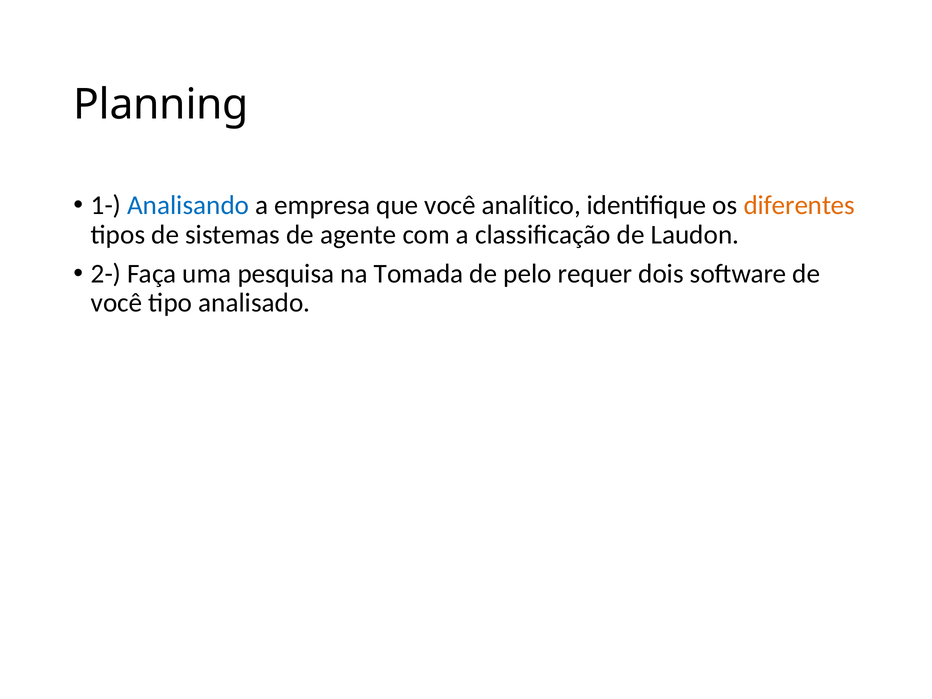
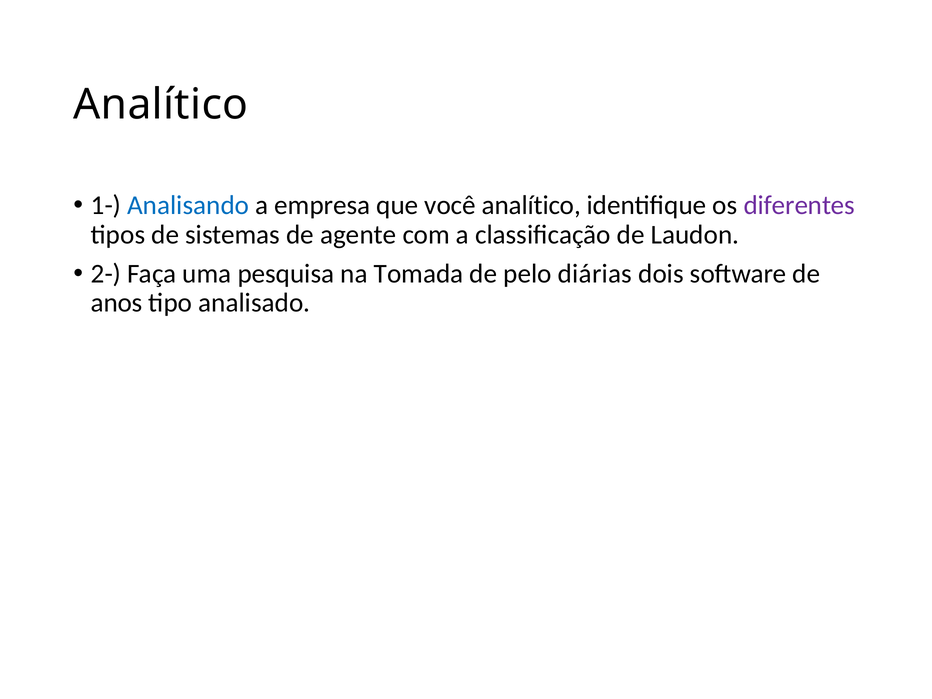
Planning at (161, 104): Planning -> Analítico
diferentes colour: orange -> purple
requer: requer -> diárias
você at (117, 303): você -> anos
